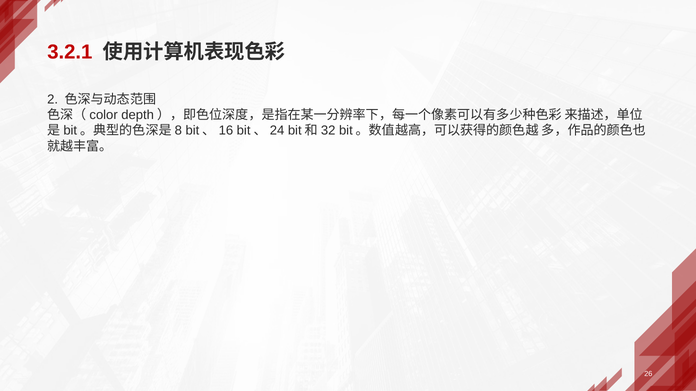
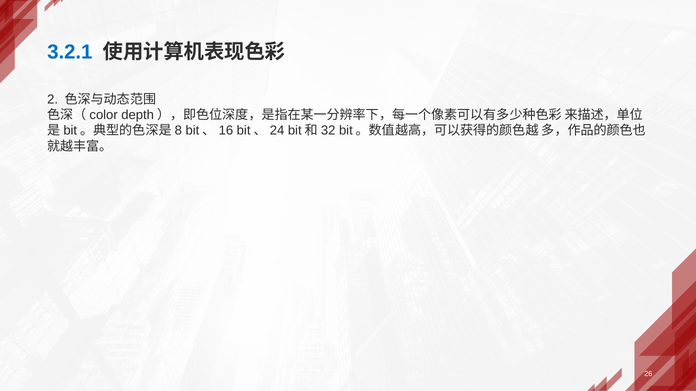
3.2.1 colour: red -> blue
